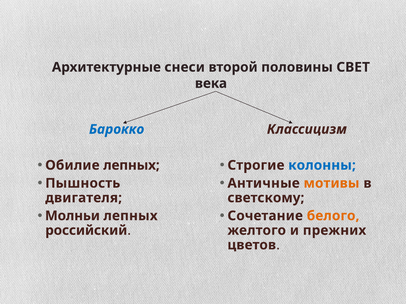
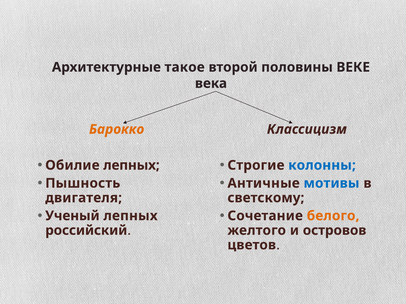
снеси: снеси -> такое
СВЕТ: СВЕТ -> ВЕКЕ
Барокко colour: blue -> orange
мотивы colour: orange -> blue
Молньи: Молньи -> Ученый
прежних: прежних -> островов
